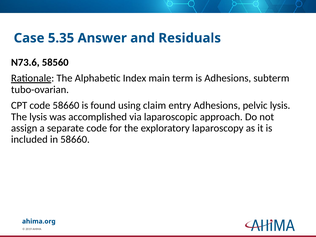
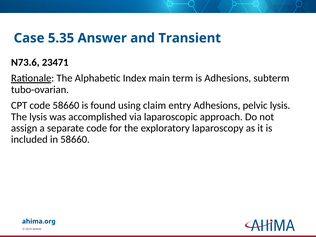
Residuals: Residuals -> Transient
58560: 58560 -> 23471
